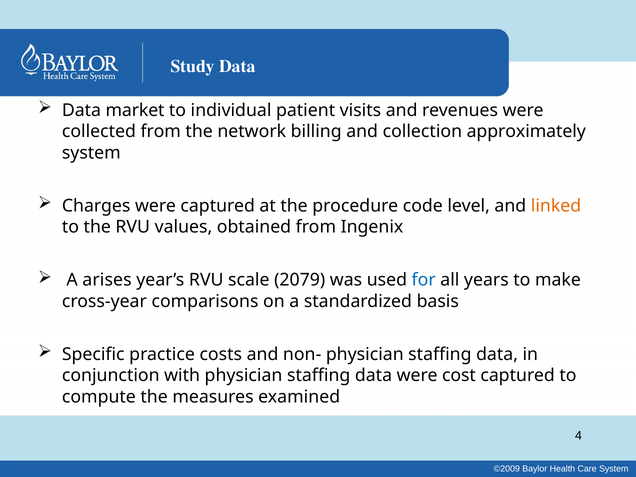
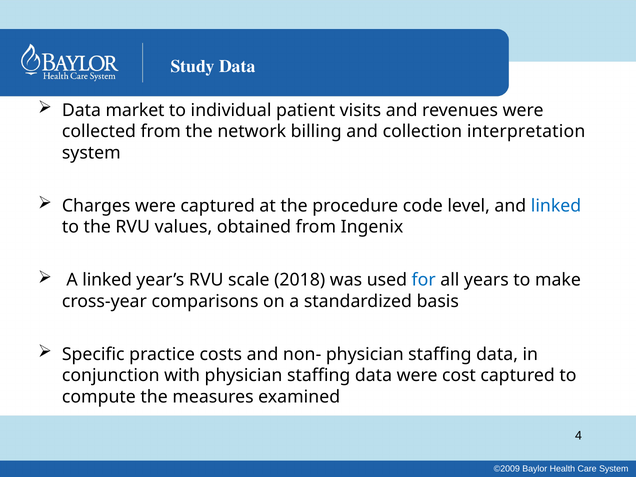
approximately: approximately -> interpretation
linked at (556, 206) colour: orange -> blue
A arises: arises -> linked
2079: 2079 -> 2018
